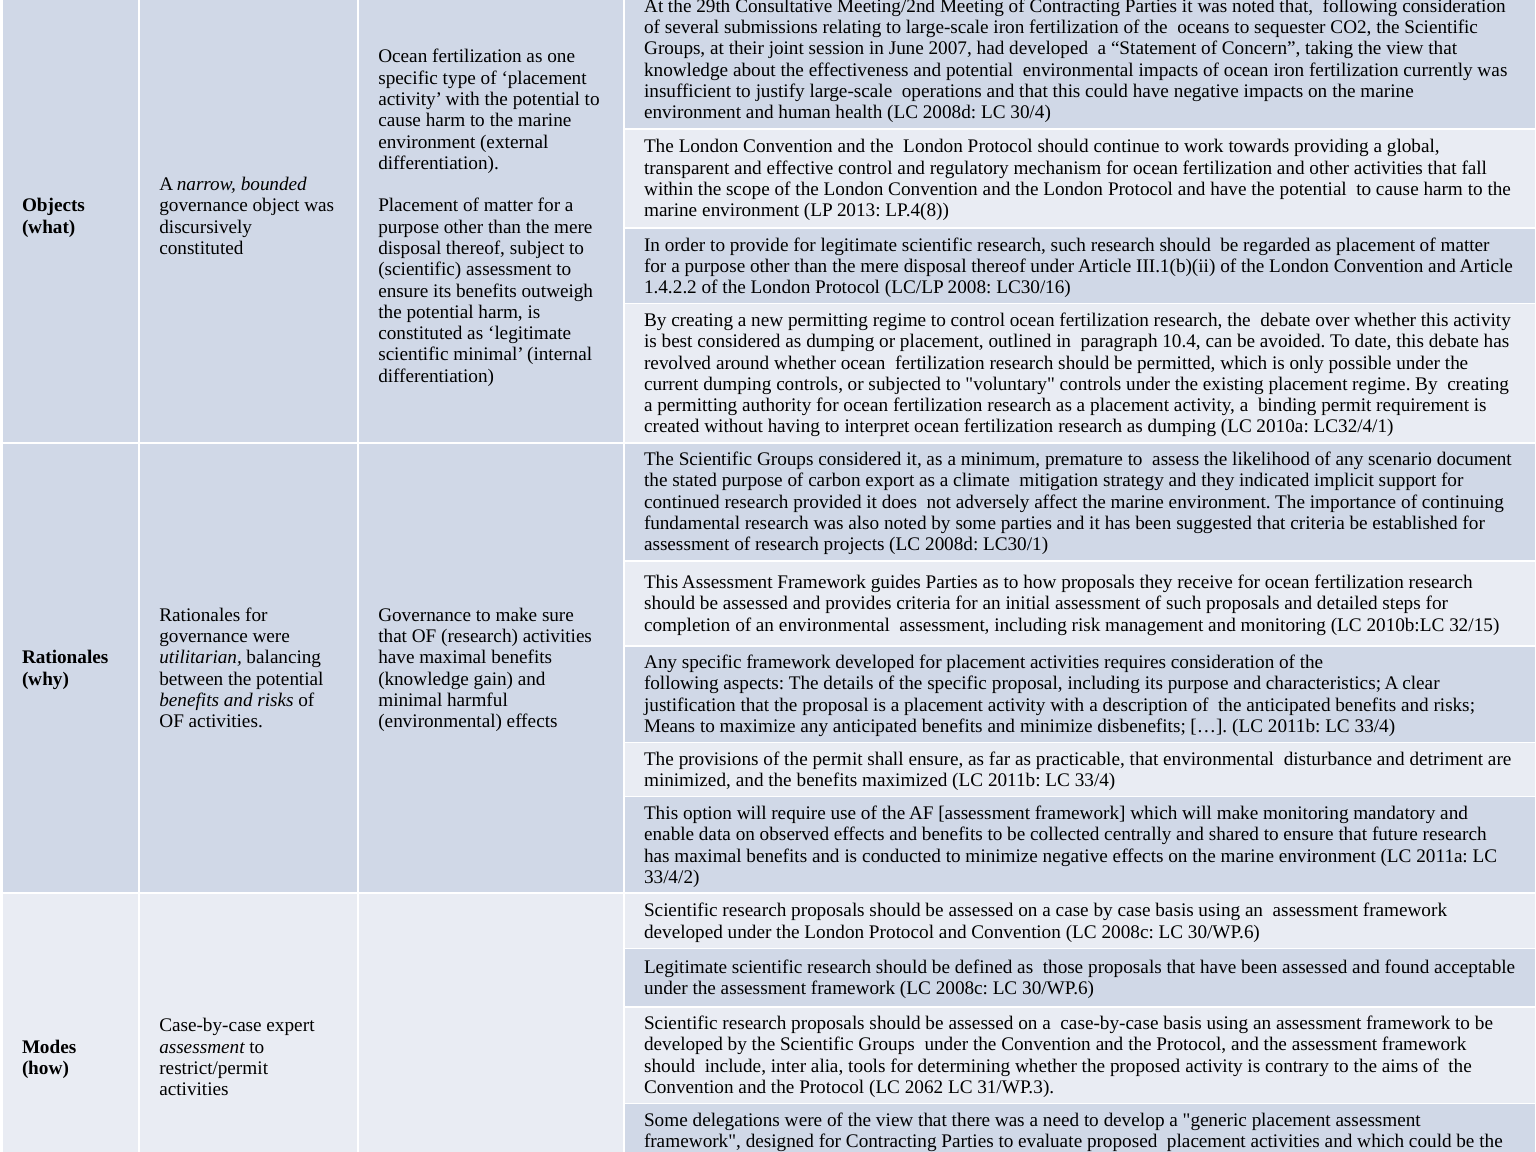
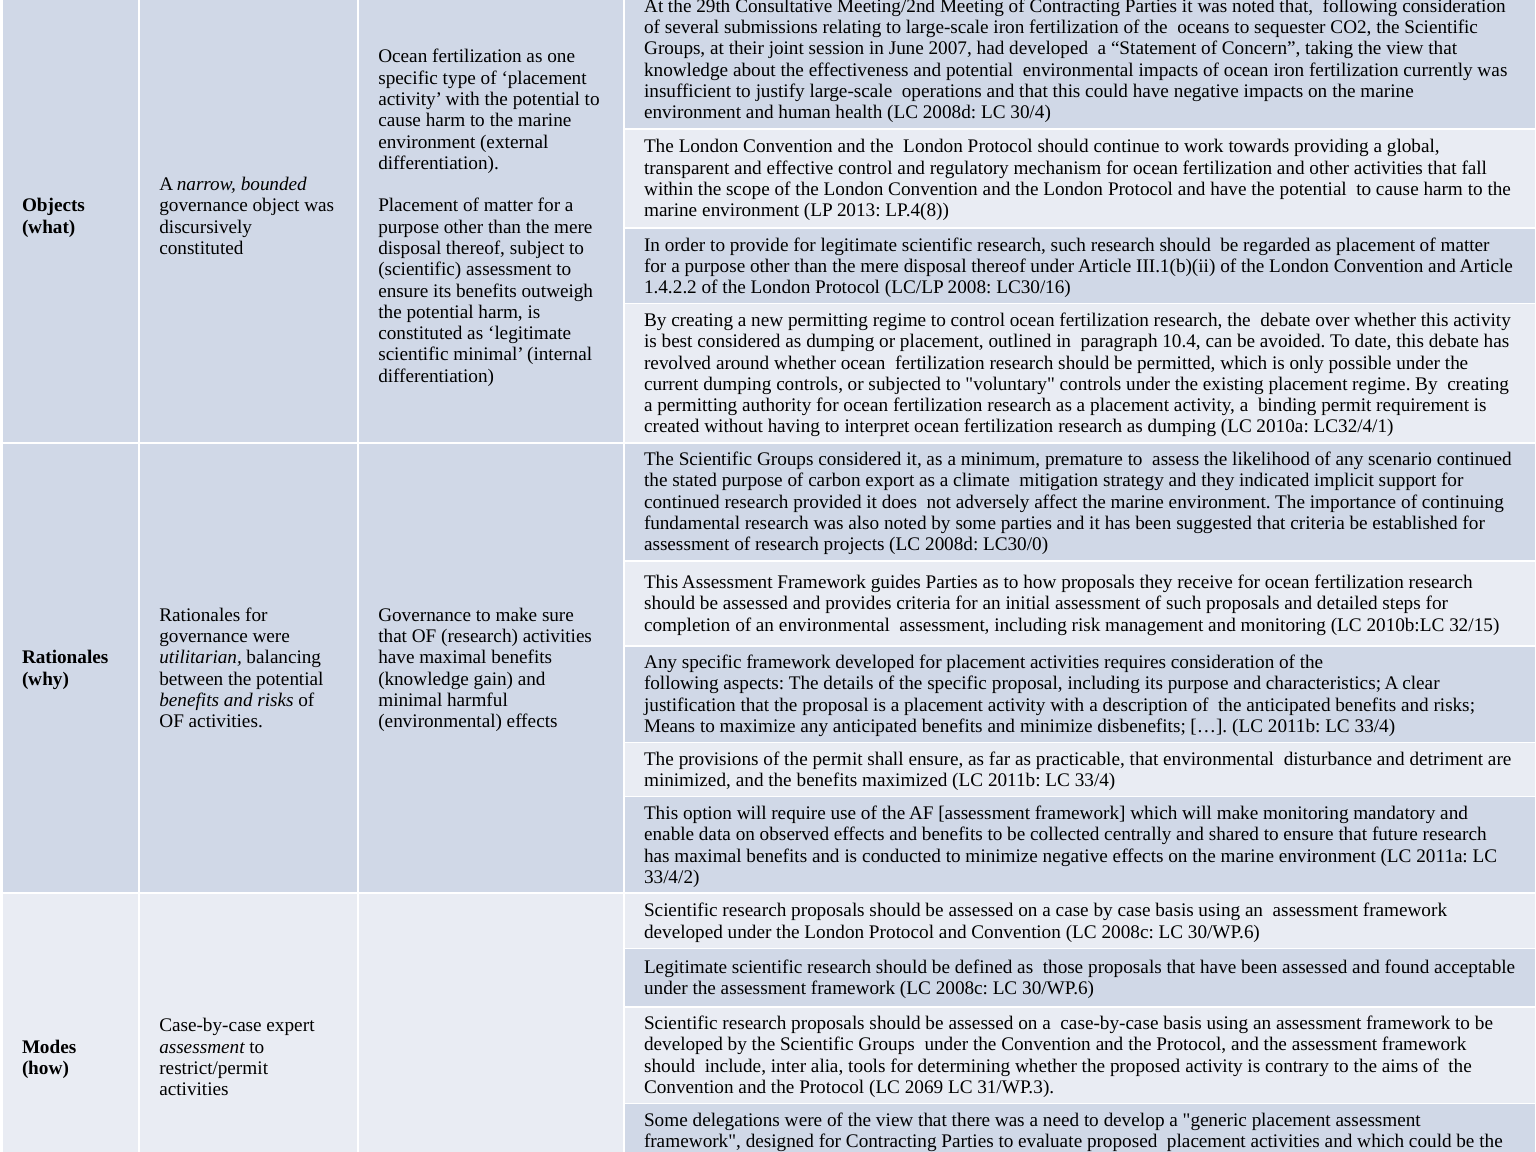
scenario document: document -> continued
LC30/1: LC30/1 -> LC30/0
2062: 2062 -> 2069
